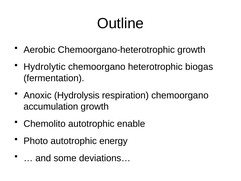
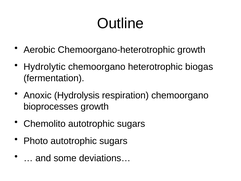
accumulation: accumulation -> bioprocesses
Chemolito autotrophic enable: enable -> sugars
Photo autotrophic energy: energy -> sugars
